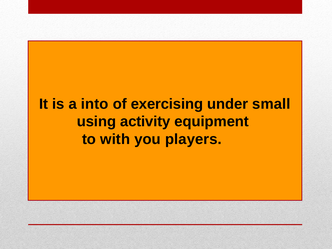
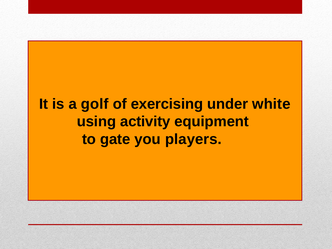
into: into -> golf
small: small -> white
with: with -> gate
